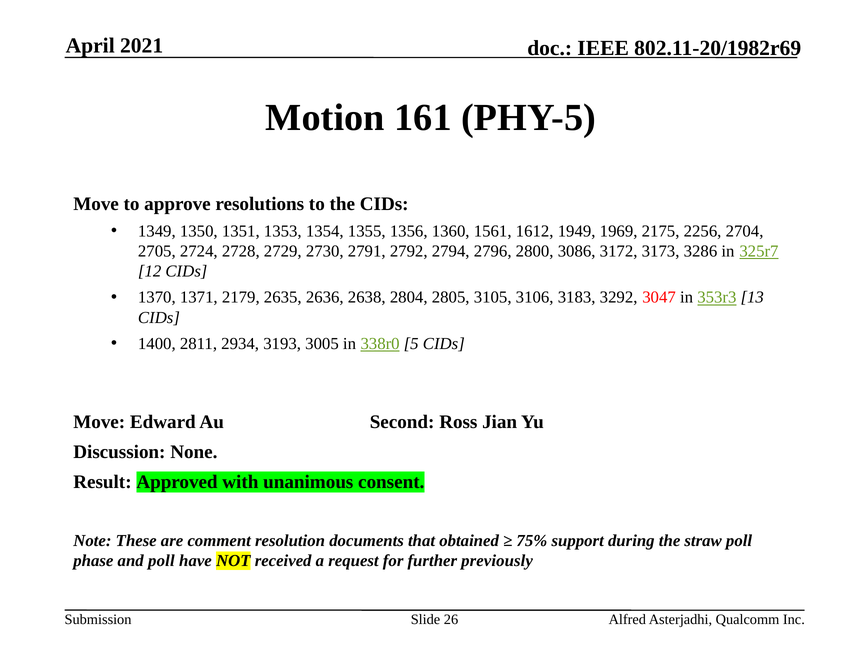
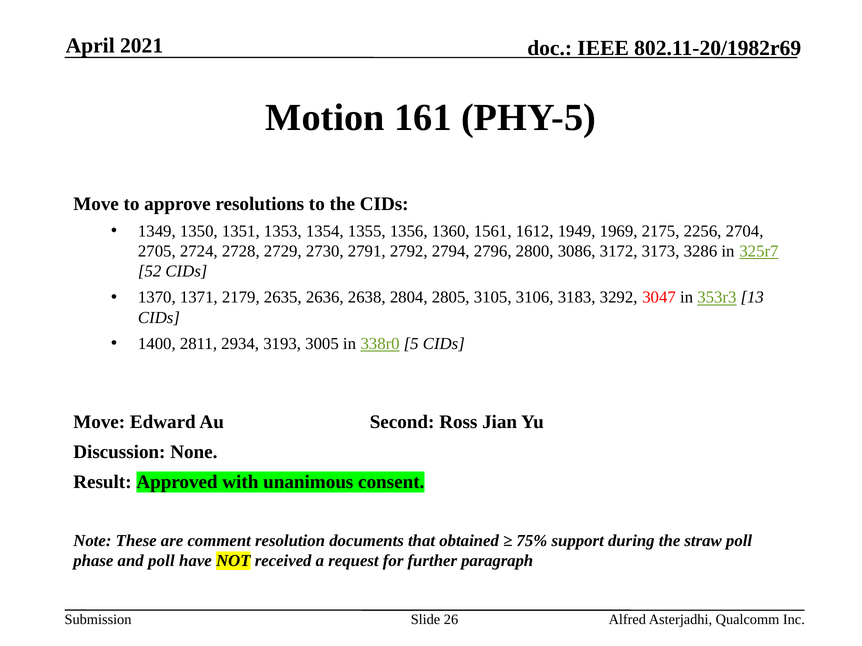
12: 12 -> 52
previously: previously -> paragraph
